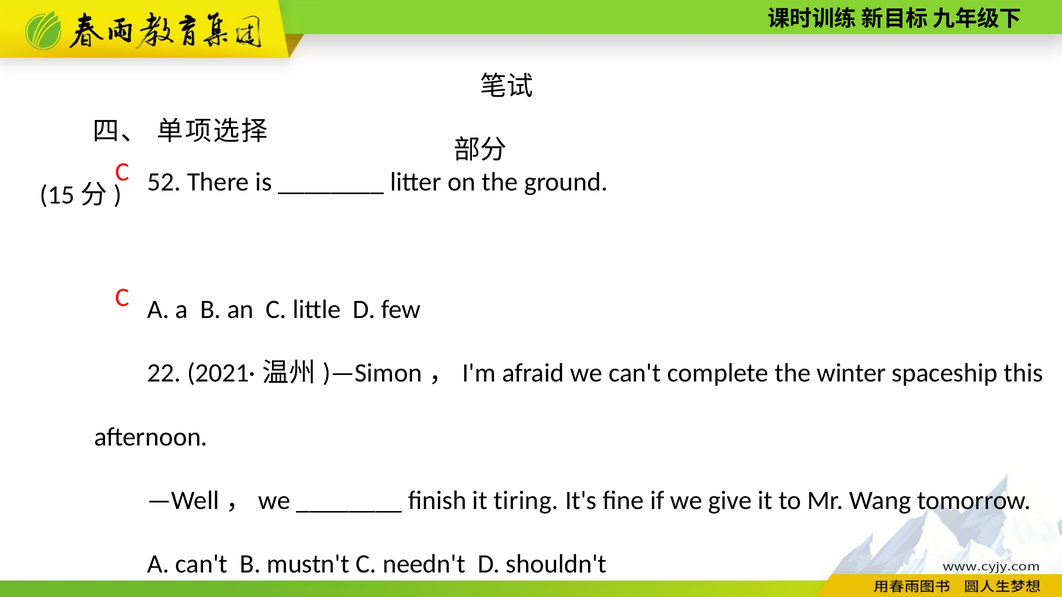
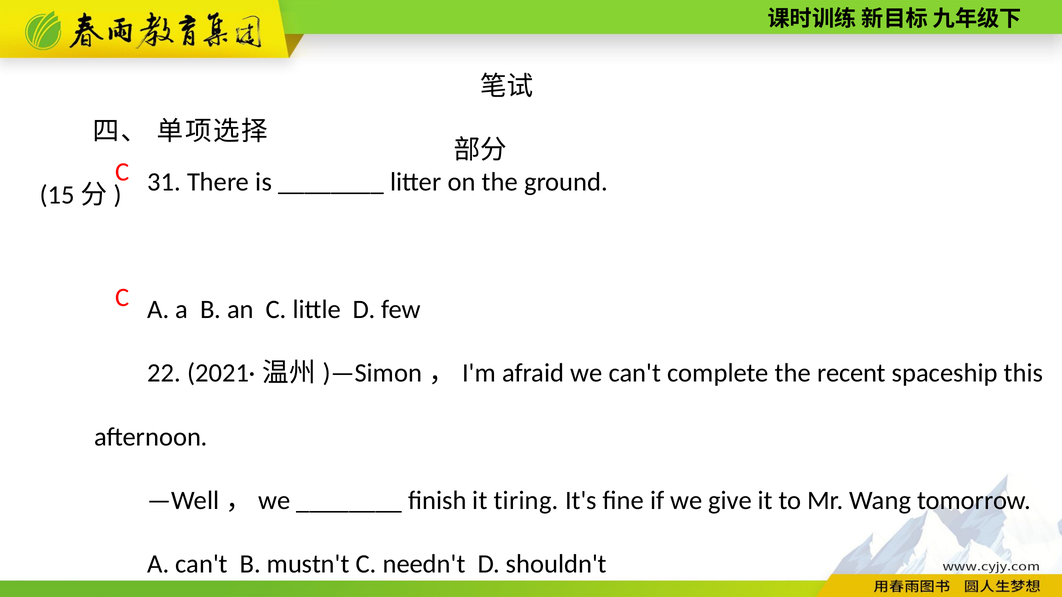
52: 52 -> 31
winter: winter -> recent
